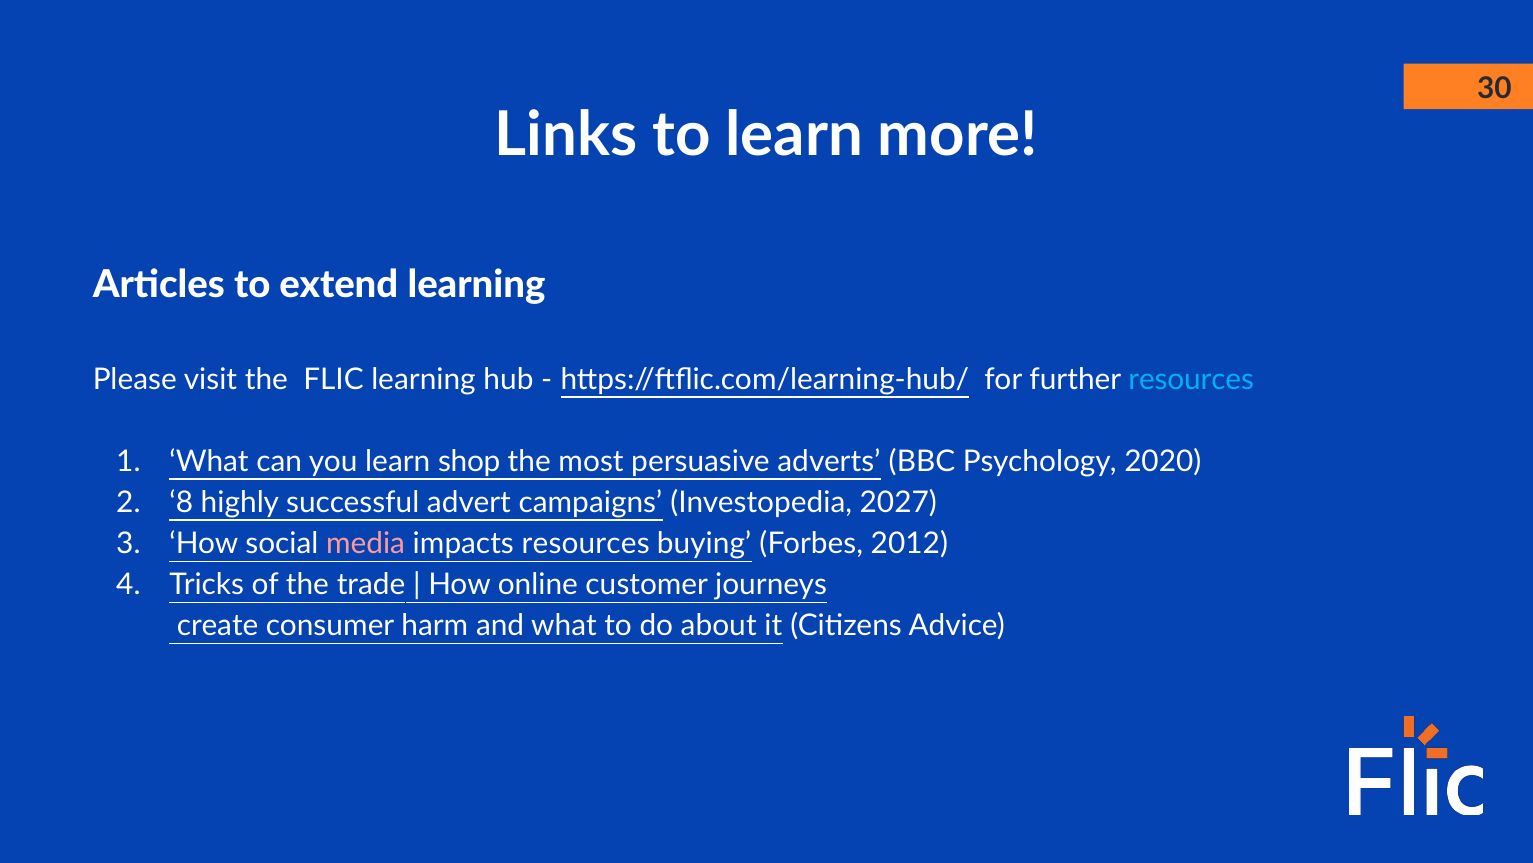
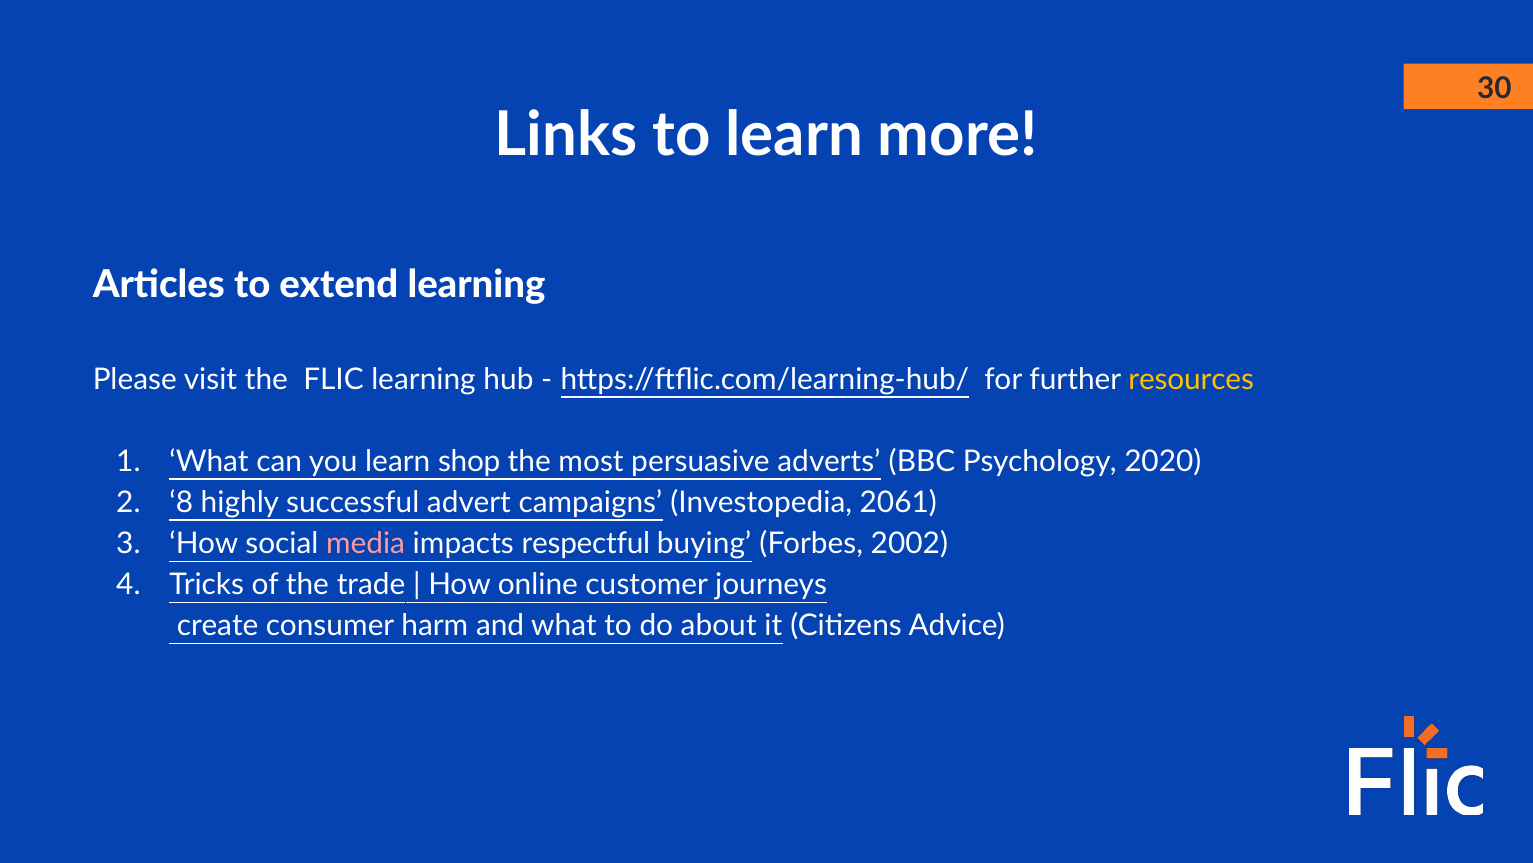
resources at (1191, 379) colour: light blue -> yellow
2027: 2027 -> 2061
impacts resources: resources -> respectful
2012: 2012 -> 2002
